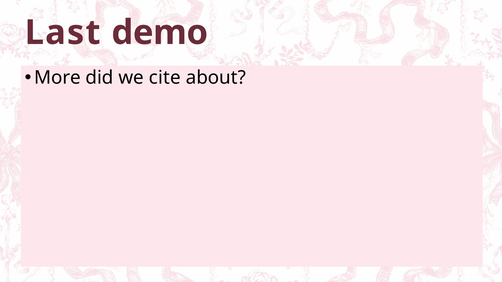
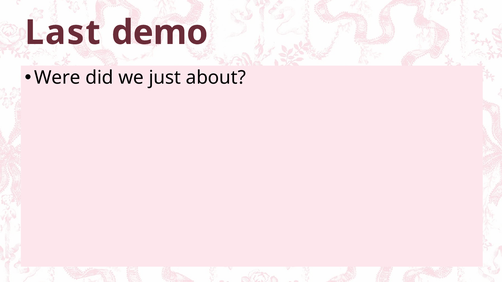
More: More -> Were
cite: cite -> just
